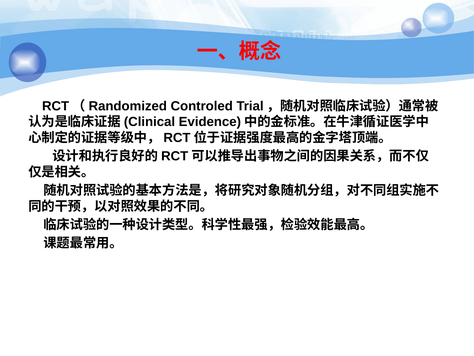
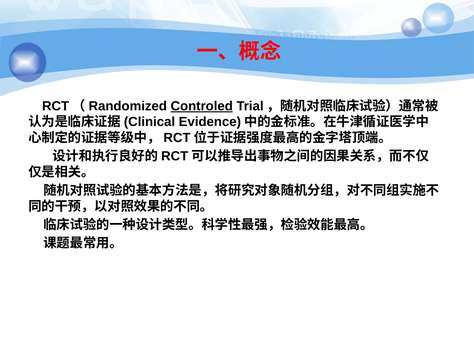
Controled underline: none -> present
